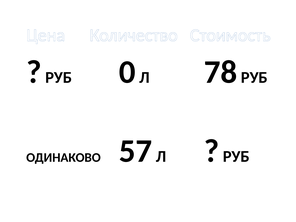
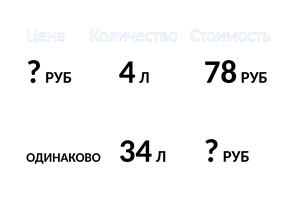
0: 0 -> 4
57: 57 -> 34
